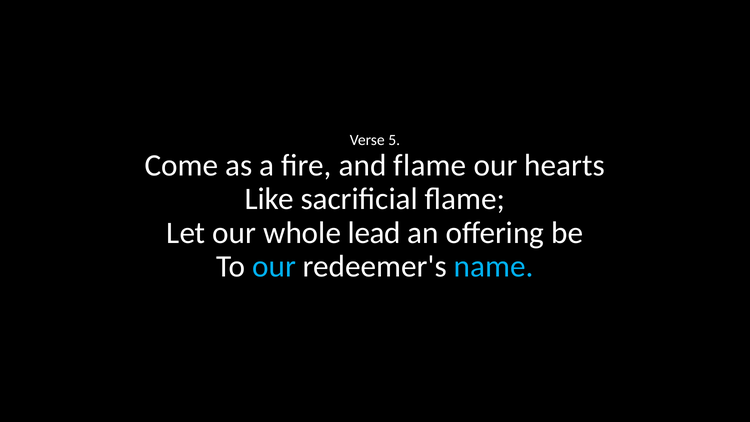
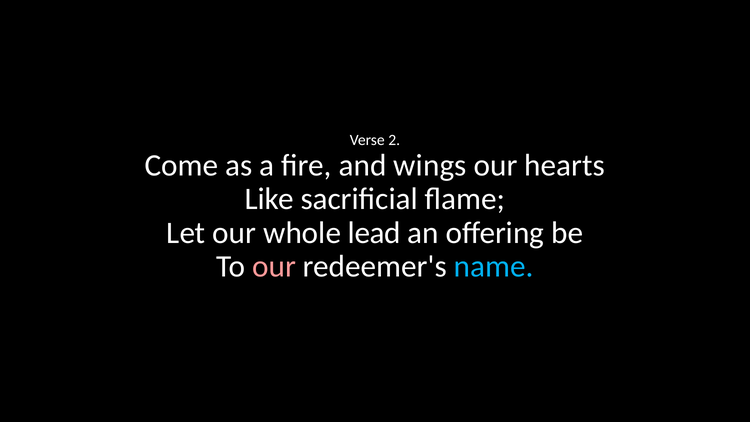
5: 5 -> 2
and flame: flame -> wings
our at (274, 266) colour: light blue -> pink
